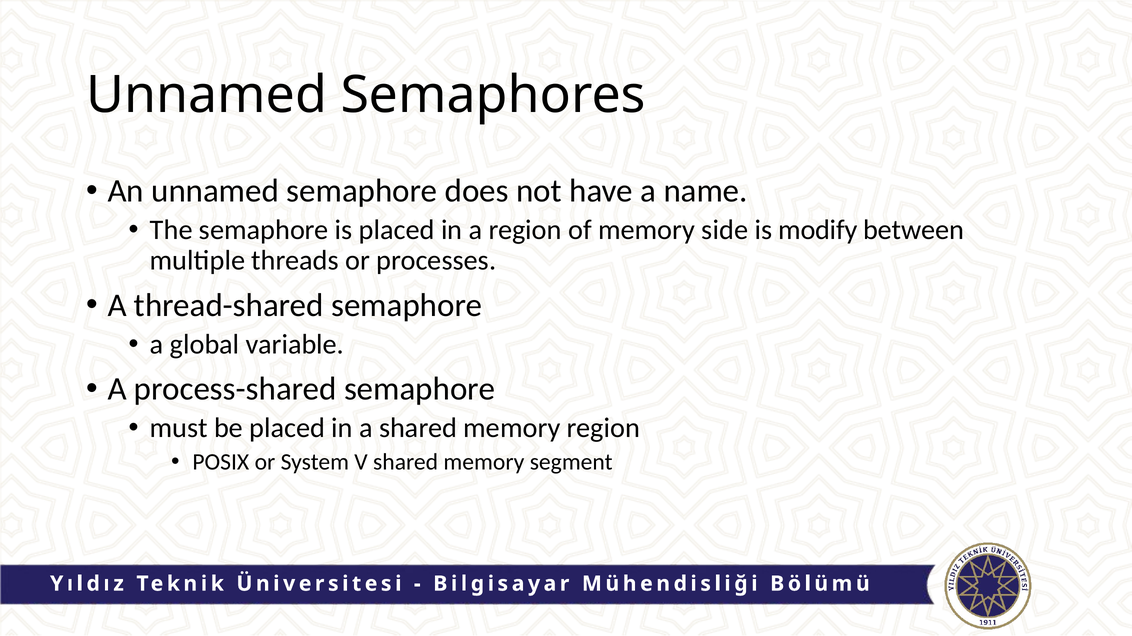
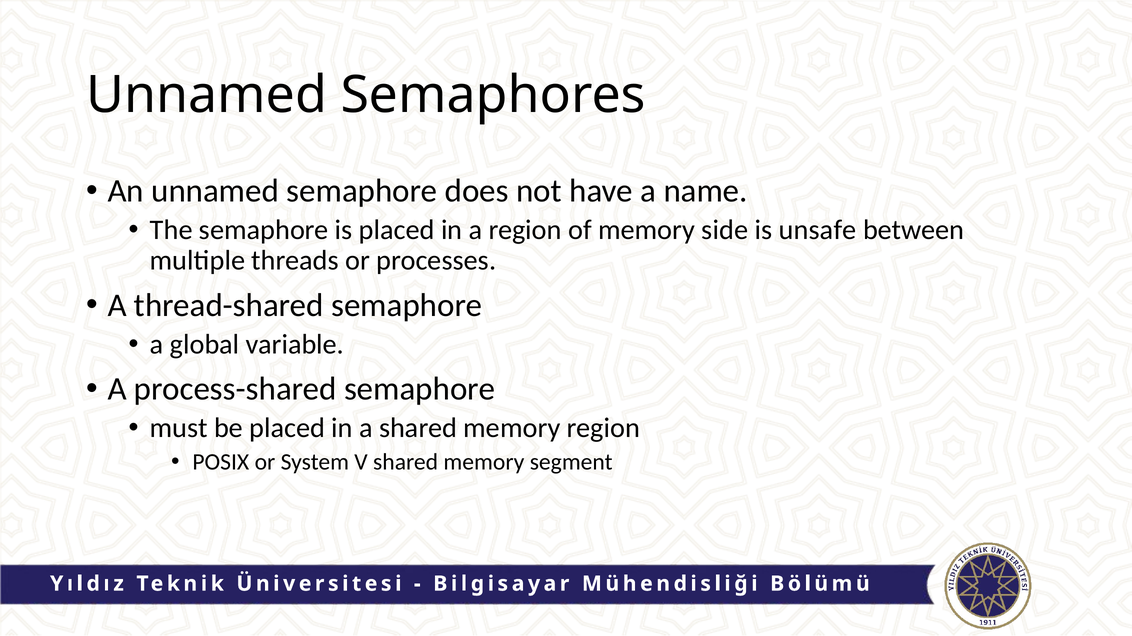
modify: modify -> unsafe
